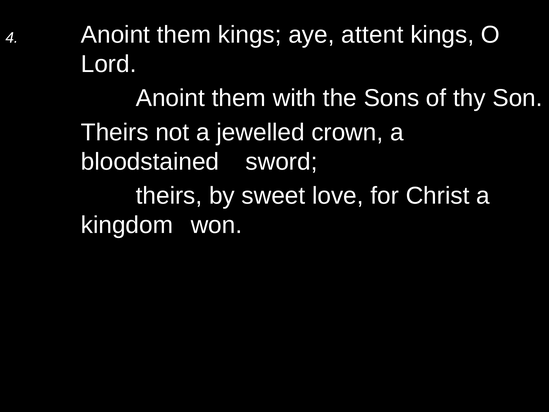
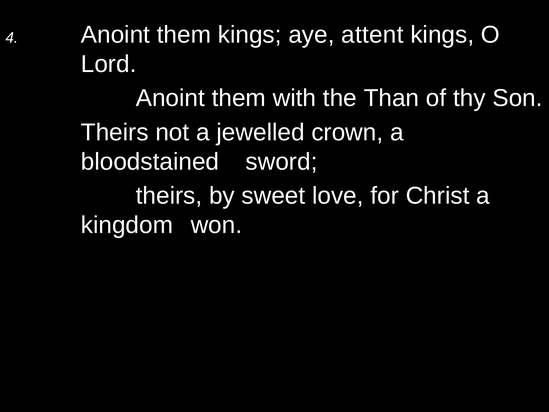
Sons: Sons -> Than
